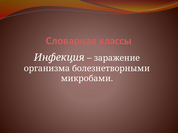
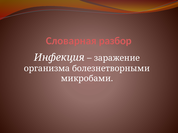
классы: классы -> разбор
